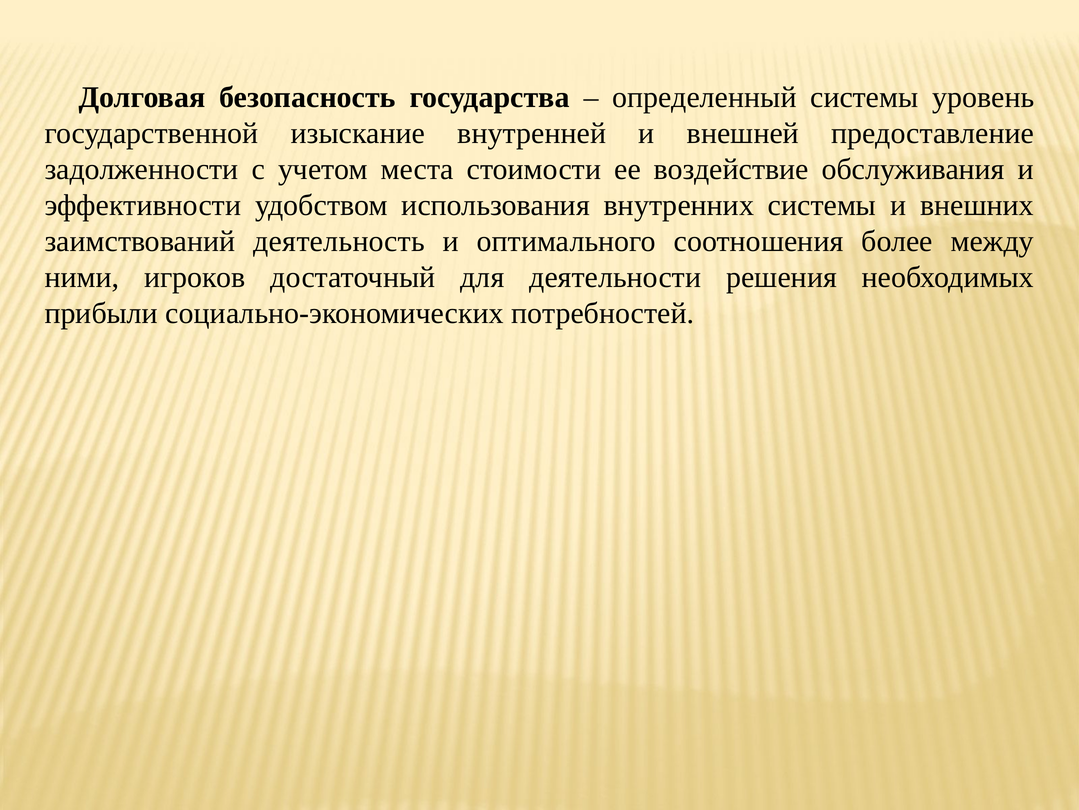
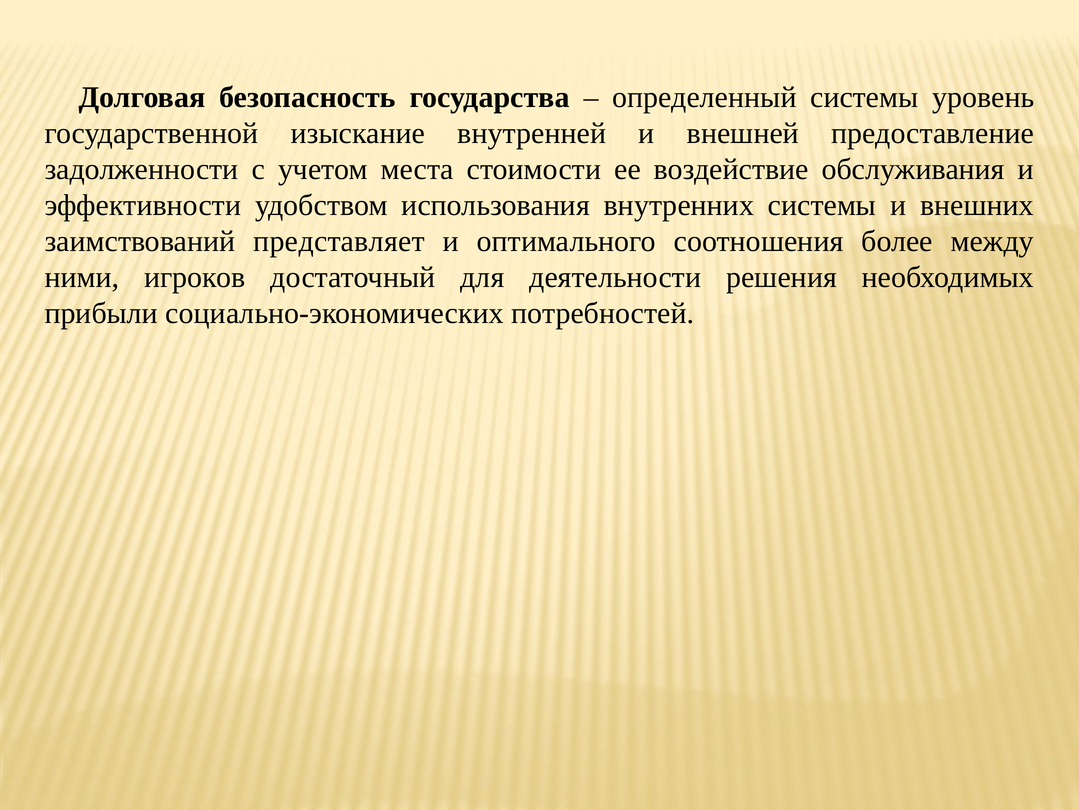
деятельность: деятельность -> представляет
